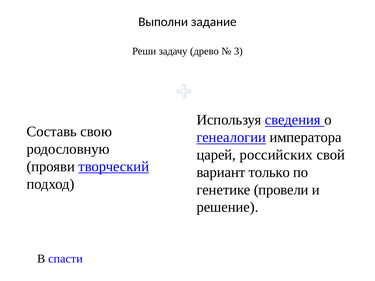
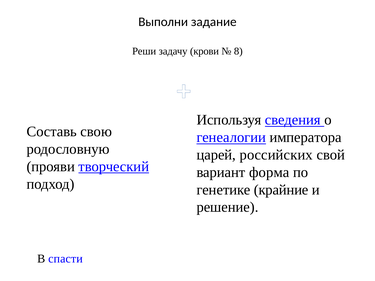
древо: древо -> крови
3: 3 -> 8
только: только -> форма
провели: провели -> крайние
